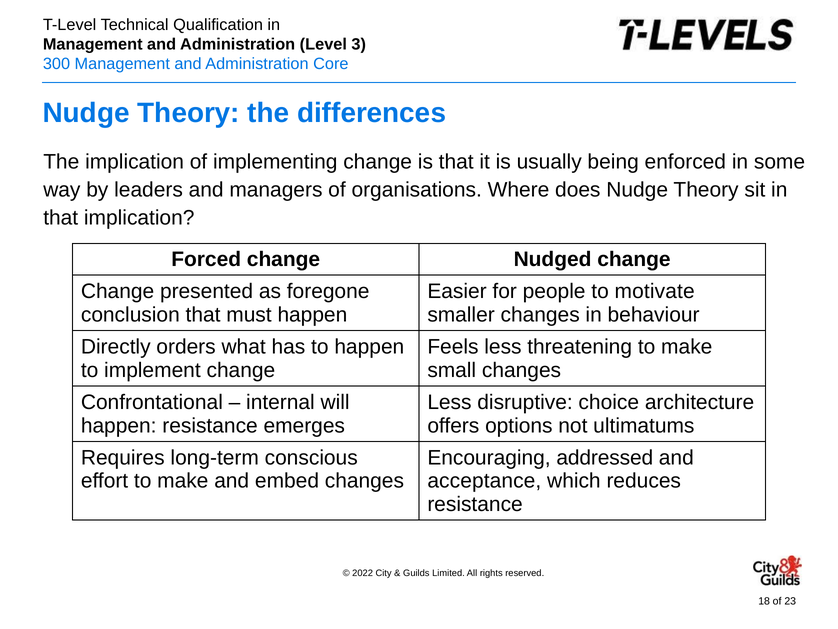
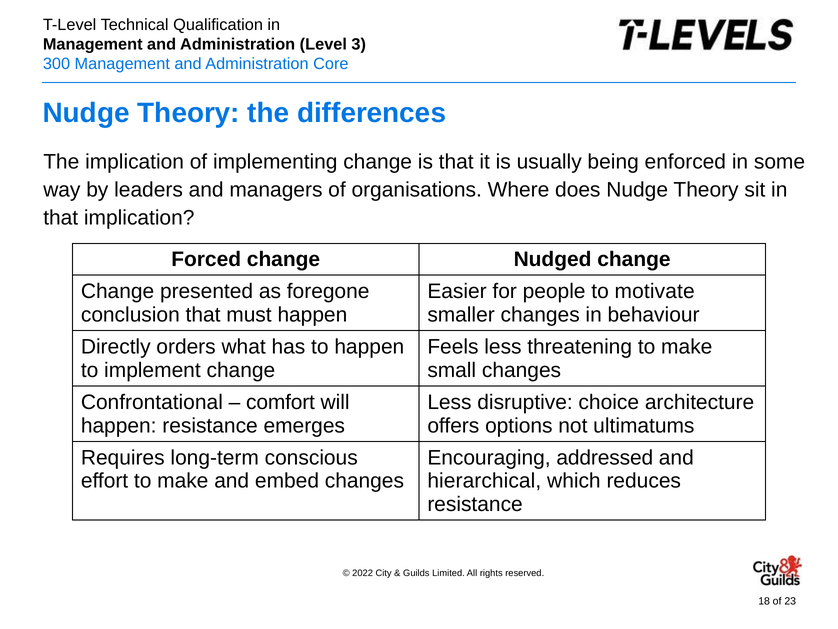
internal: internal -> comfort
acceptance: acceptance -> hierarchical
